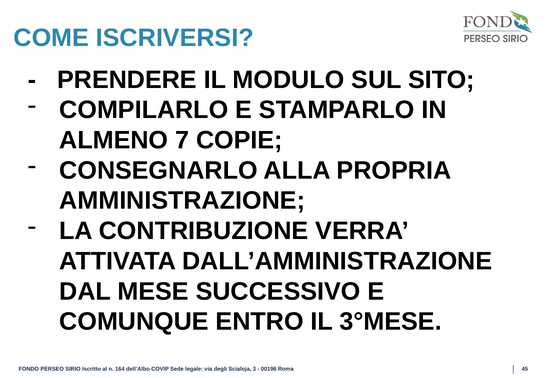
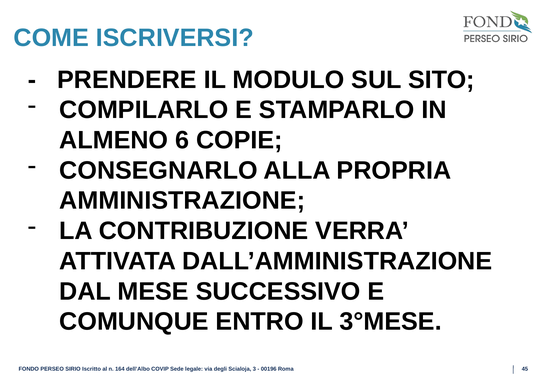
7: 7 -> 6
